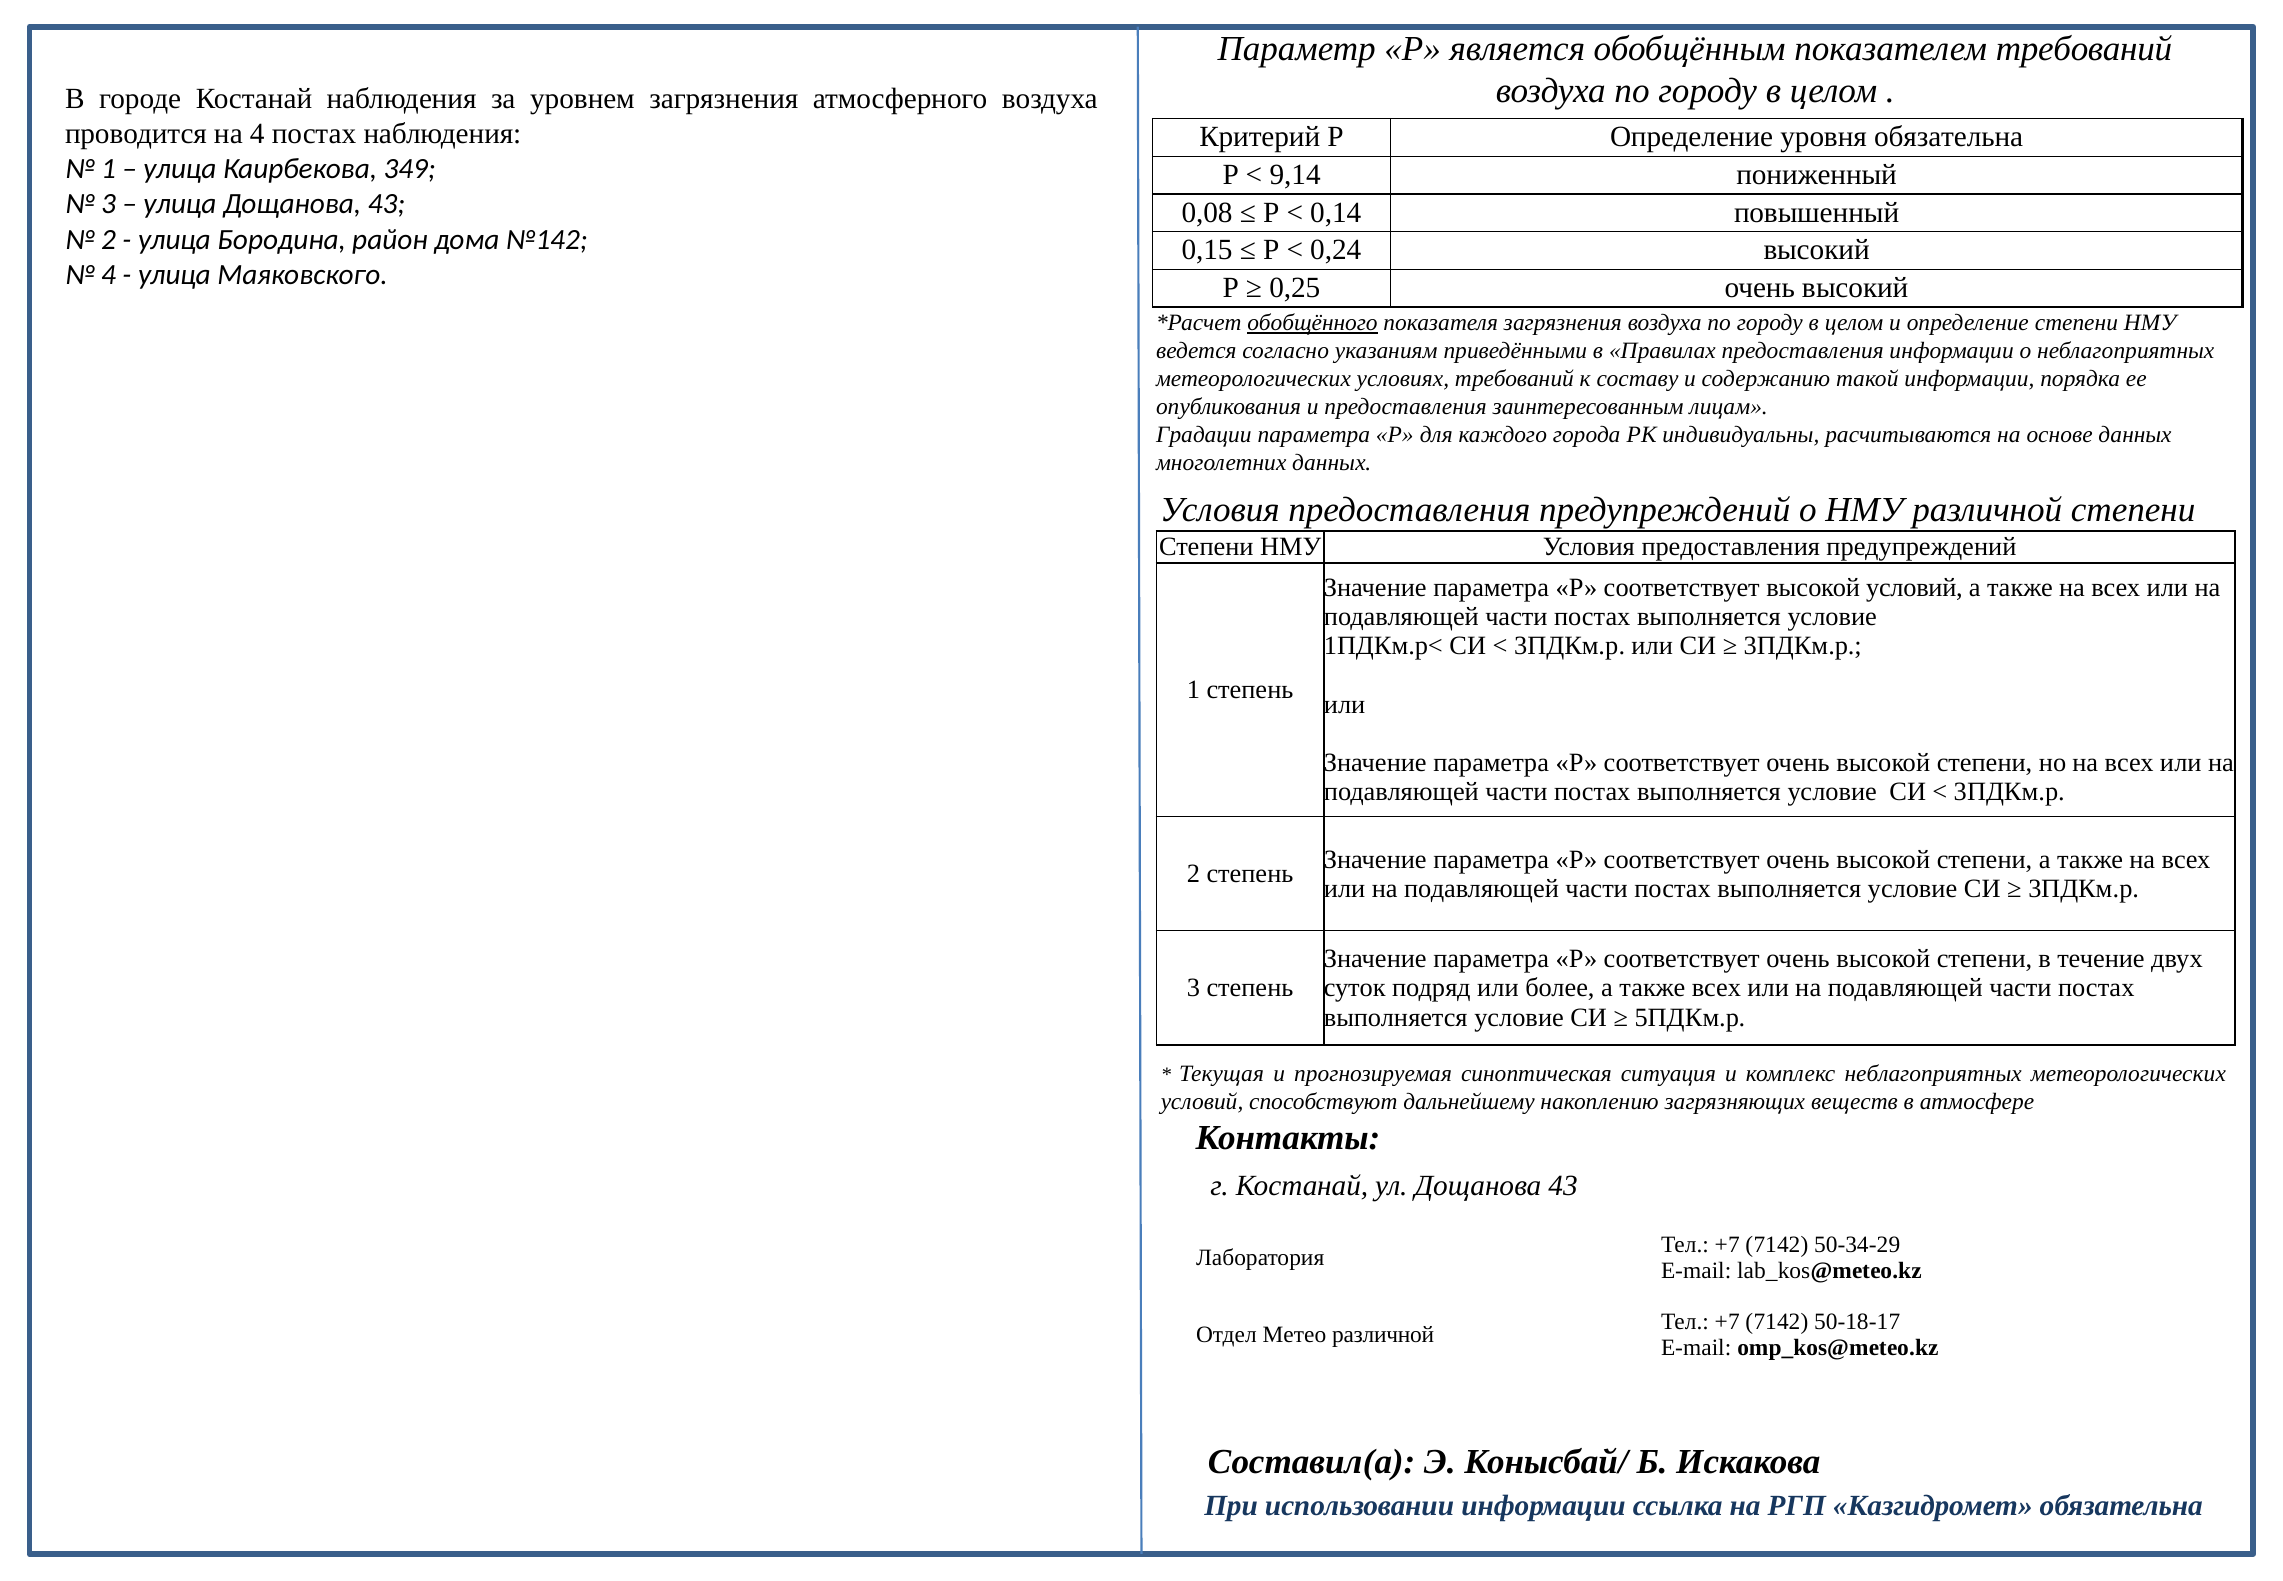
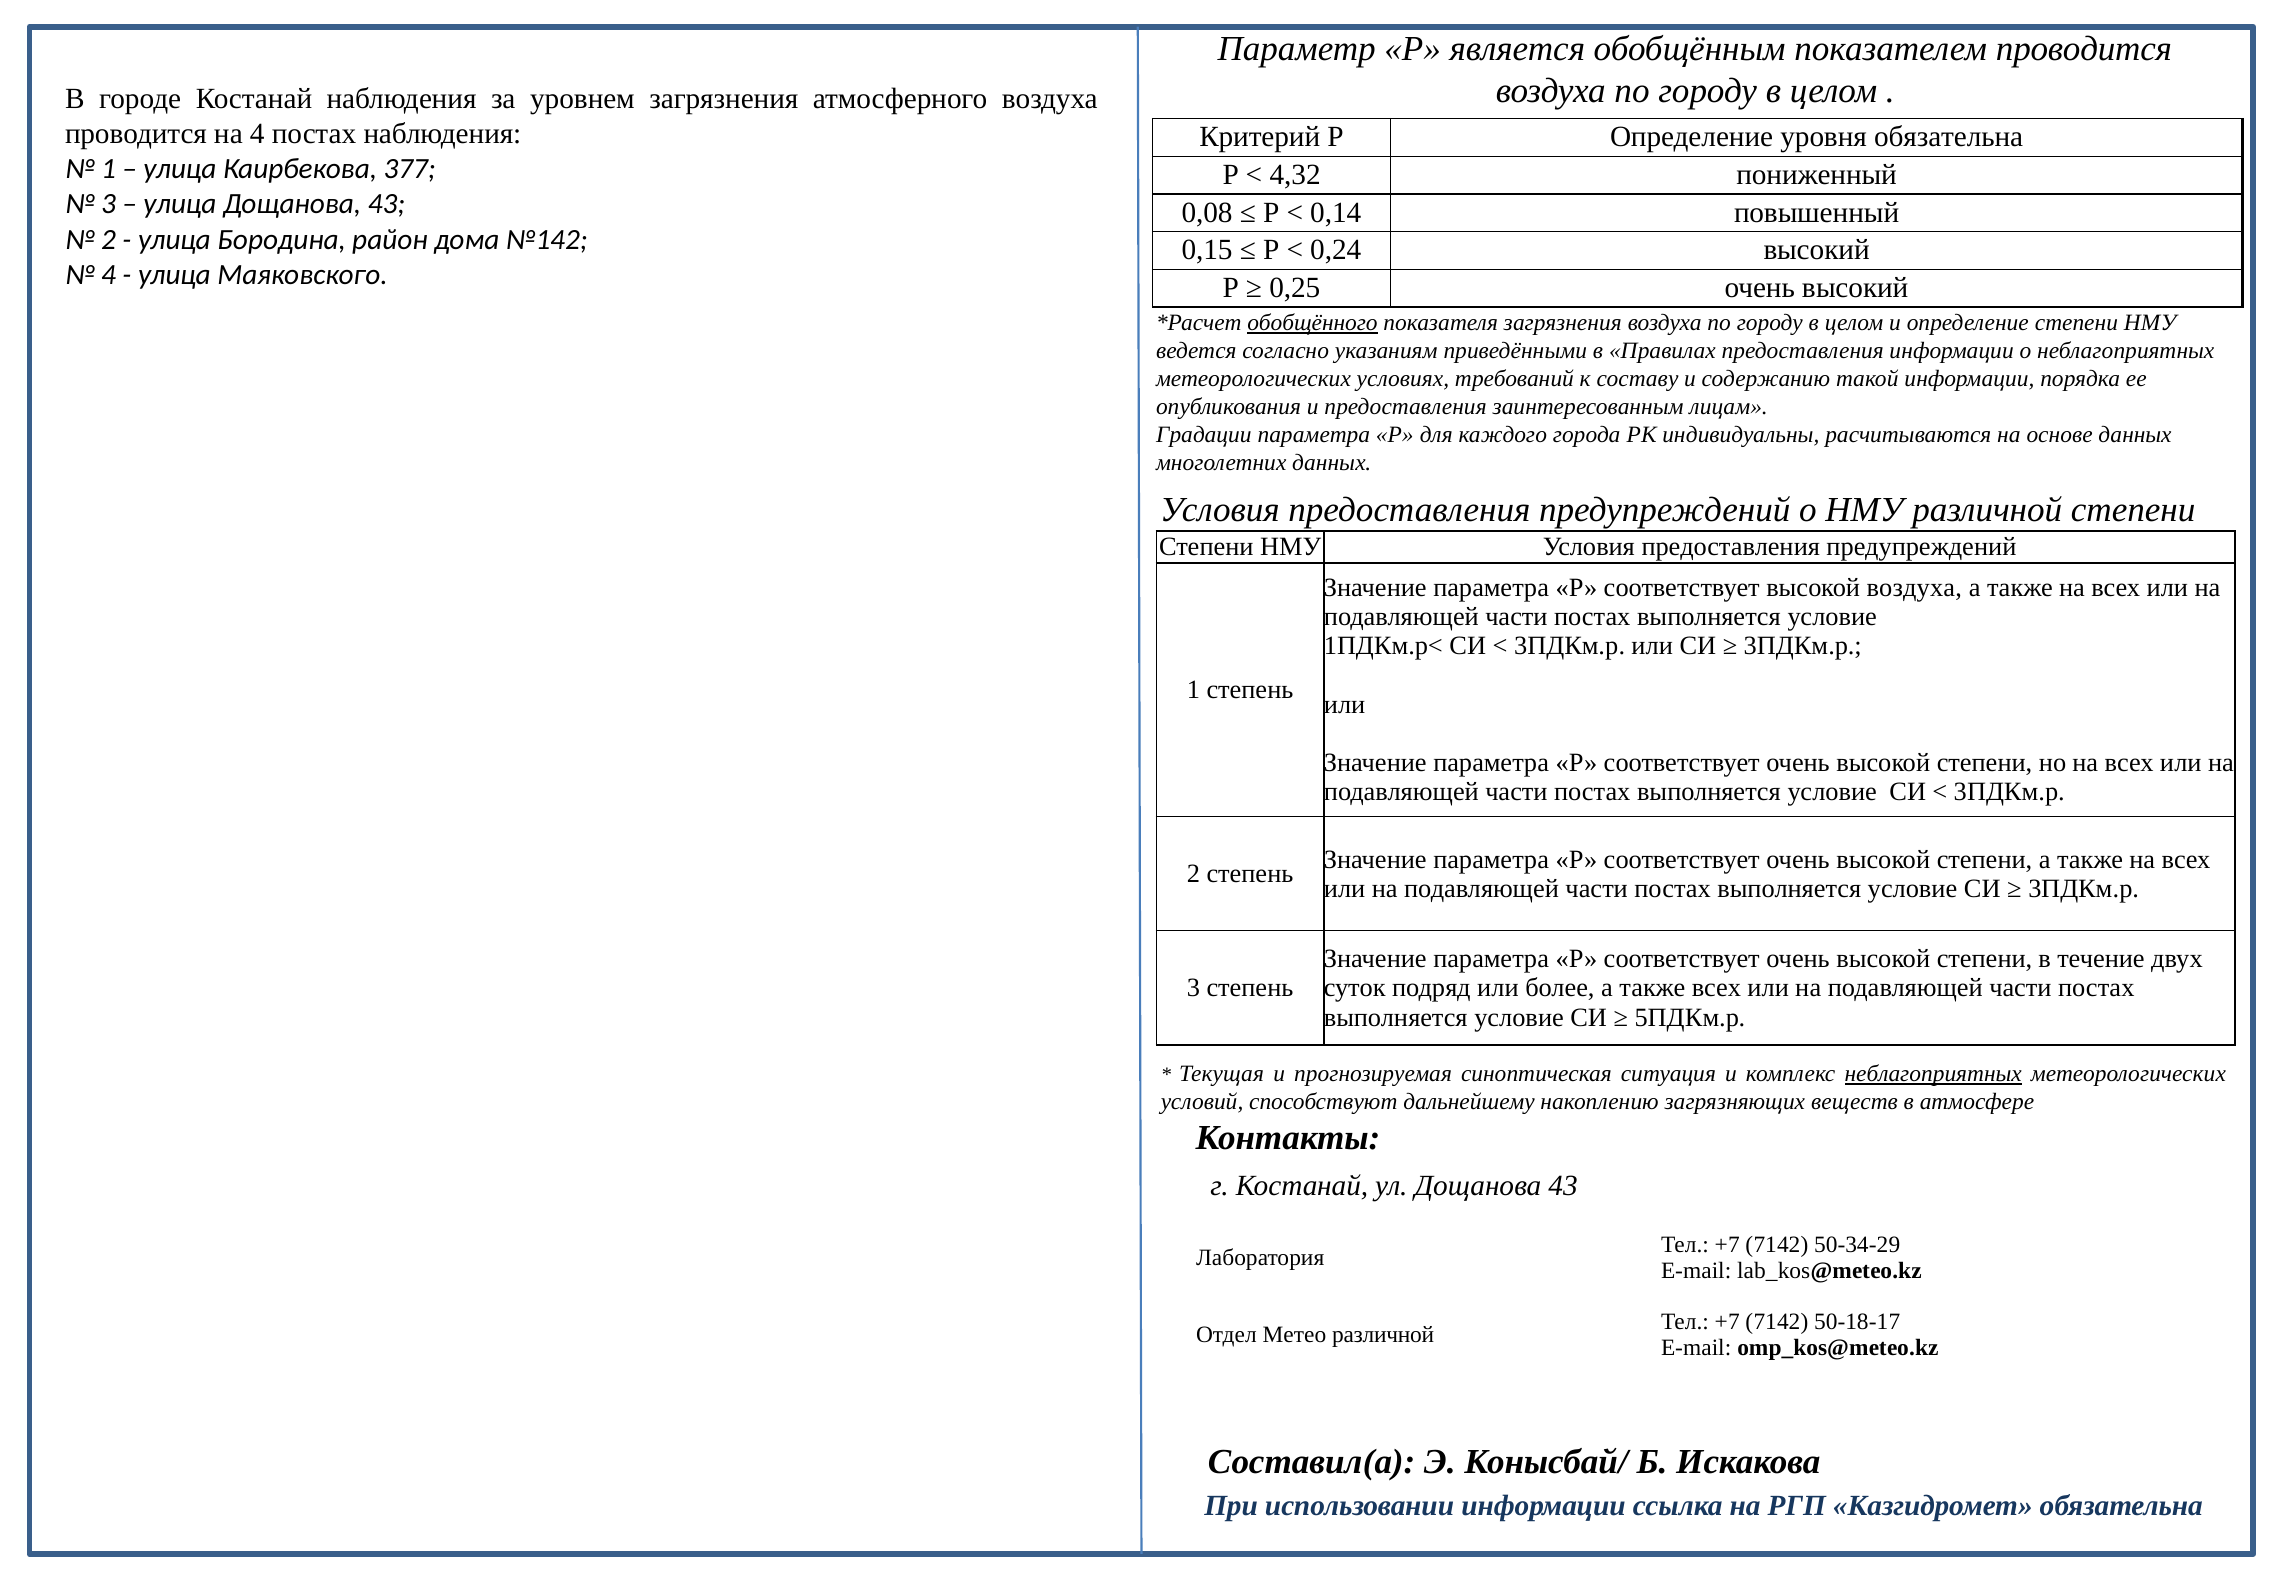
показателем требований: требований -> проводится
349: 349 -> 377
9,14: 9,14 -> 4,32
высокой условий: условий -> воздуха
неблагоприятных at (1933, 1073) underline: none -> present
